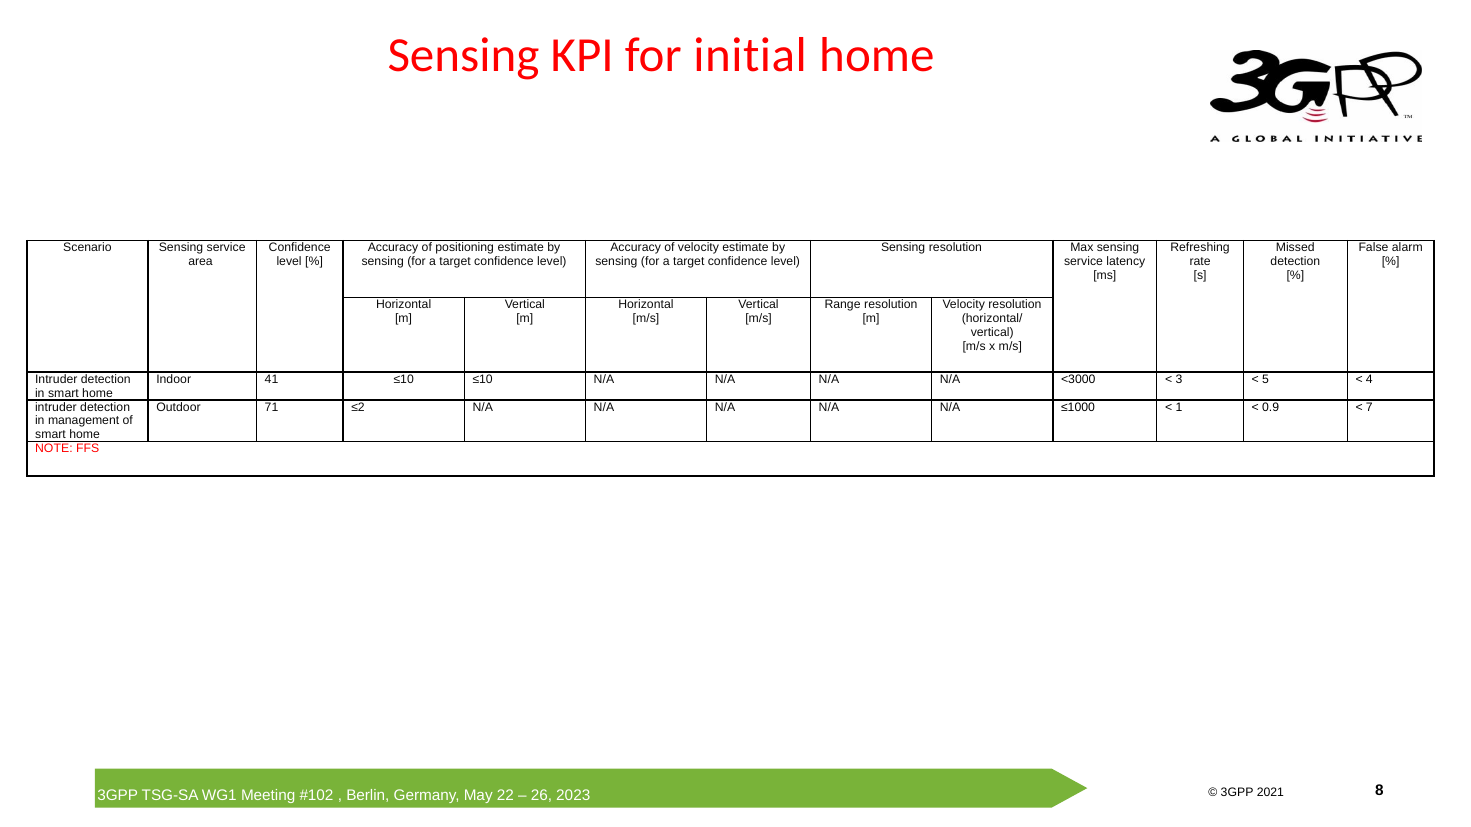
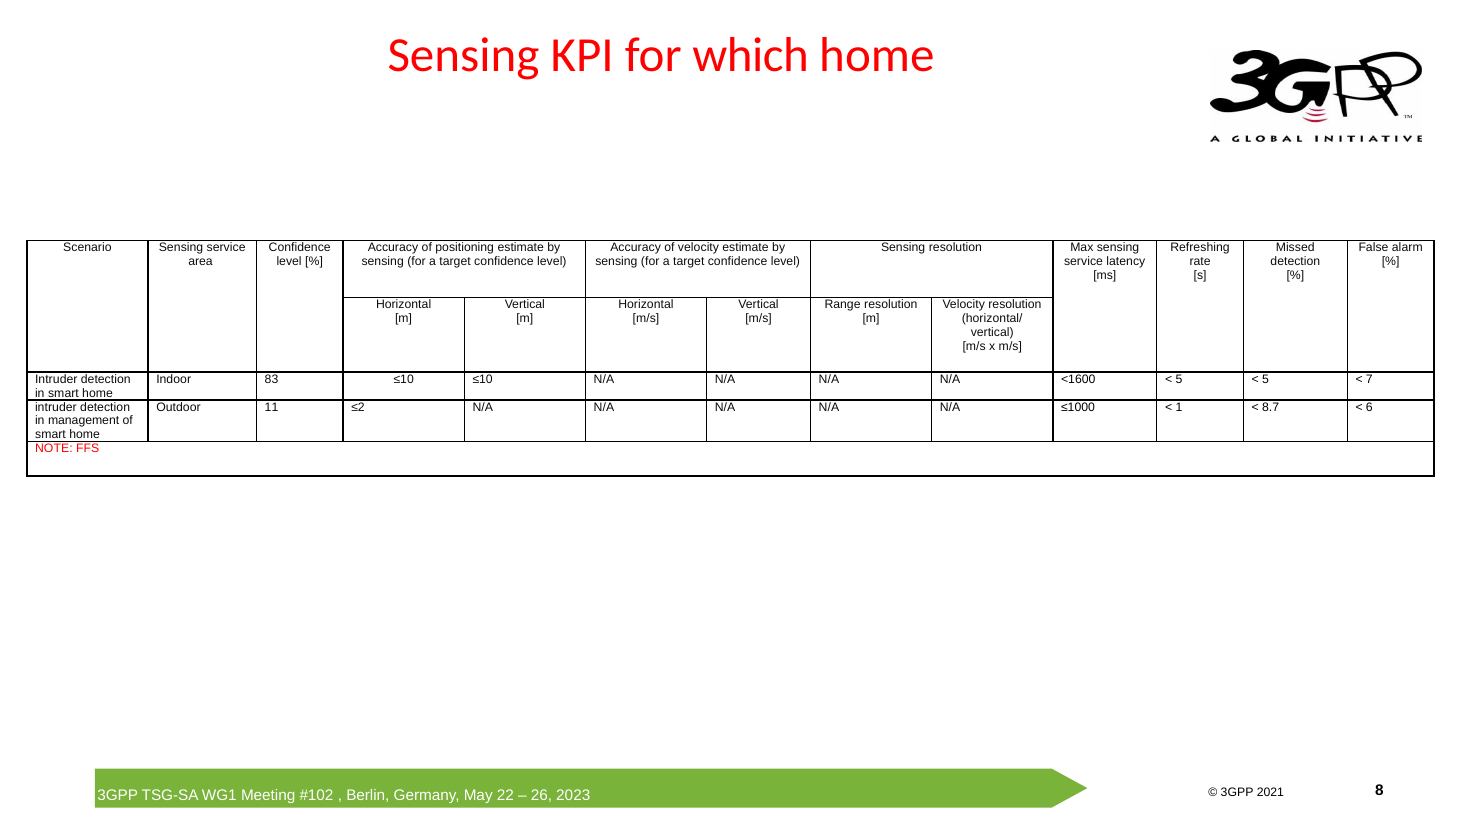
initial: initial -> which
41: 41 -> 83
<3000: <3000 -> <1600
3 at (1179, 379): 3 -> 5
4: 4 -> 7
71: 71 -> 11
0.9: 0.9 -> 8.7
7: 7 -> 6
